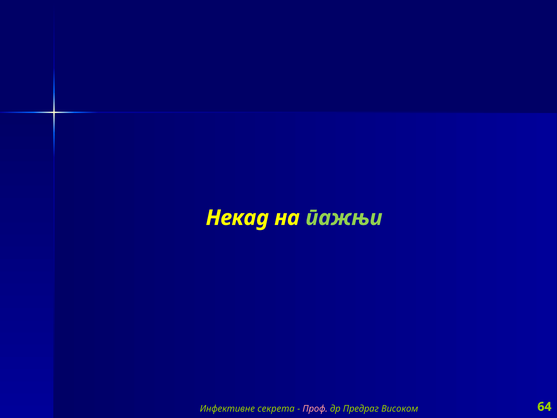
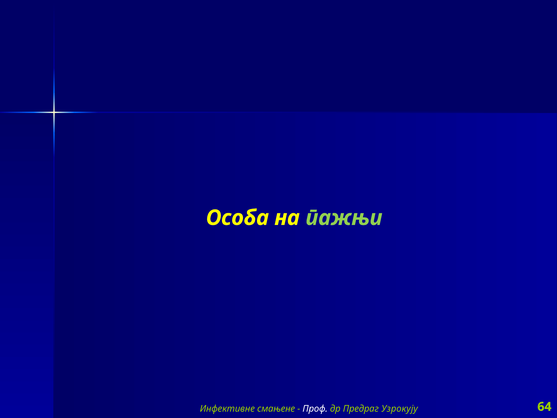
Некад: Некад -> Особа
секрета: секрета -> смањене
Проф colour: pink -> white
Високом: Високом -> Узрокују
